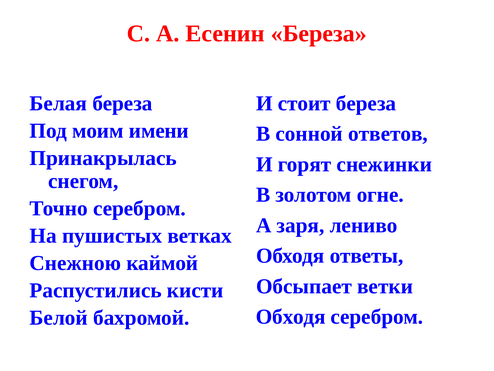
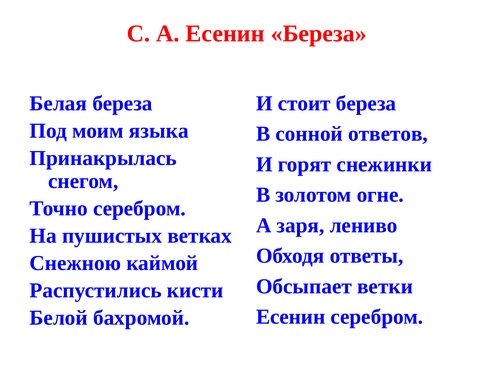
имени: имени -> языка
Обходя at (291, 317): Обходя -> Есенин
